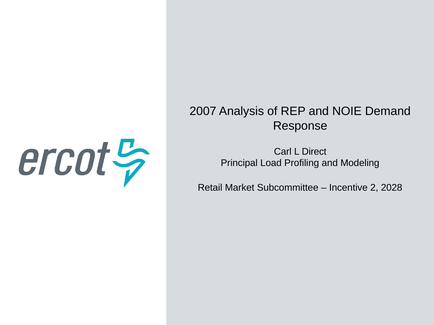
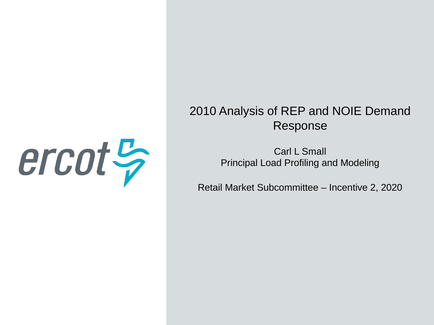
2007: 2007 -> 2010
Direct: Direct -> Small
2028: 2028 -> 2020
